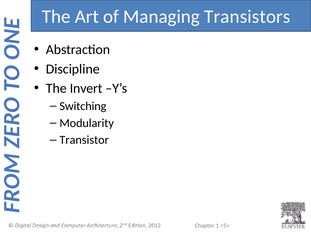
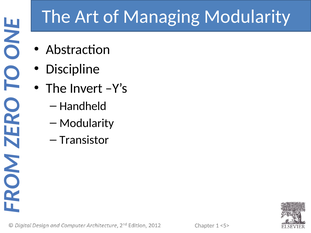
Managing Transistors: Transistors -> Modularity
Switching: Switching -> Handheld
